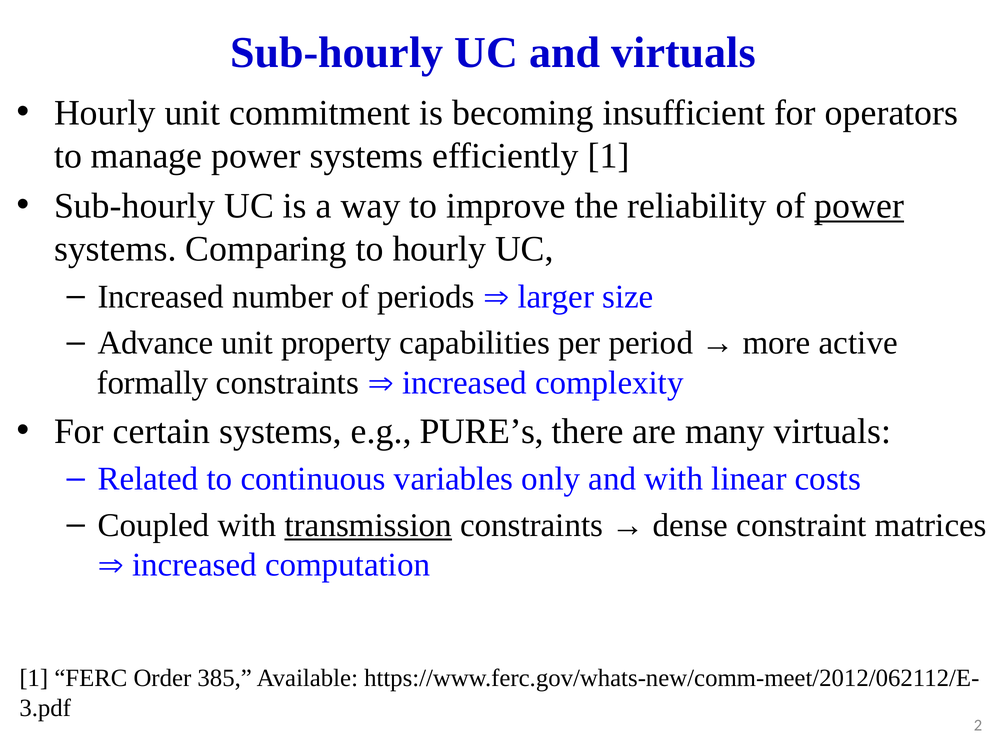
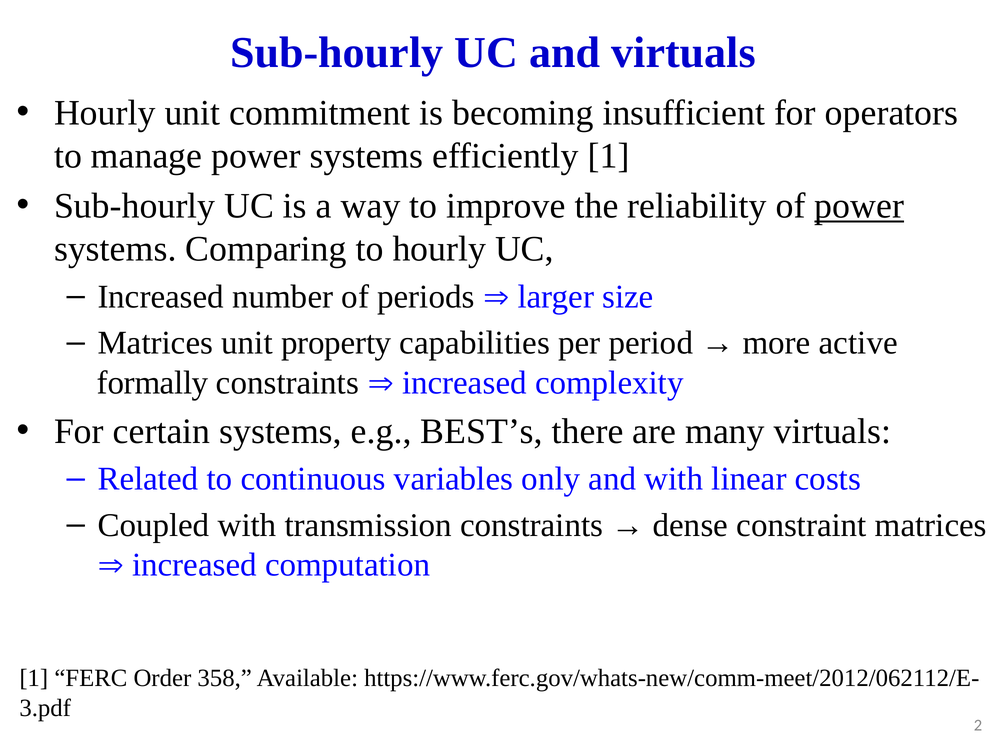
Advance at (155, 343): Advance -> Matrices
PURE’s: PURE’s -> BEST’s
transmission underline: present -> none
385: 385 -> 358
